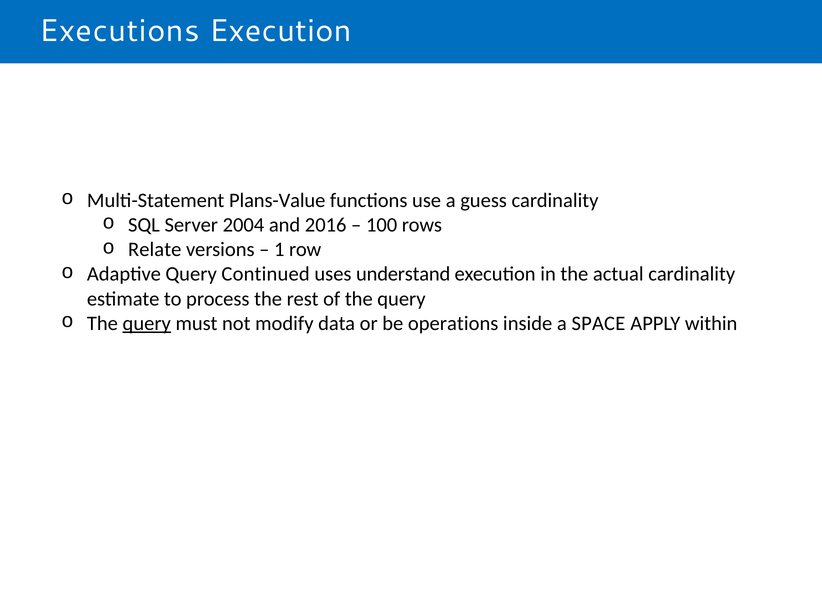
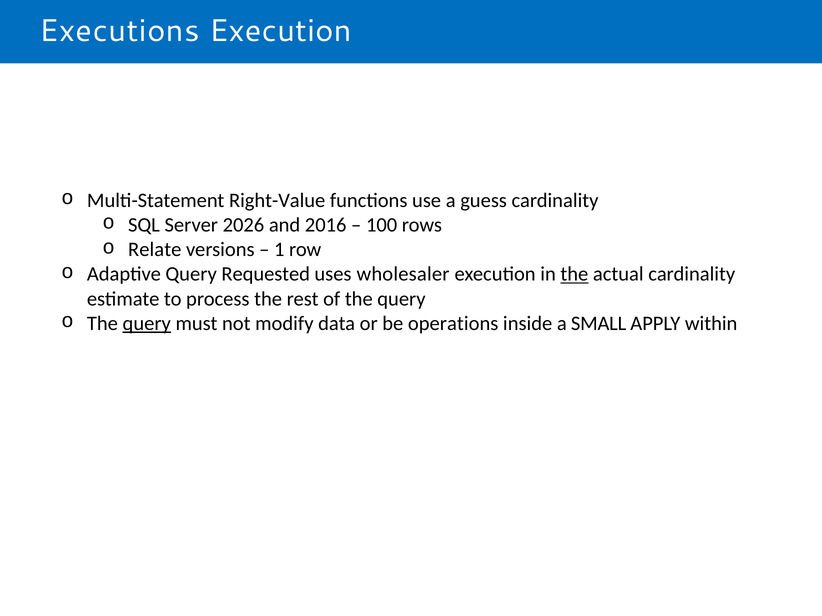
Plans-Value: Plans-Value -> Right-Value
2004: 2004 -> 2026
Continued: Continued -> Requested
understand: understand -> wholesaler
the at (574, 274) underline: none -> present
SPACE: SPACE -> SMALL
